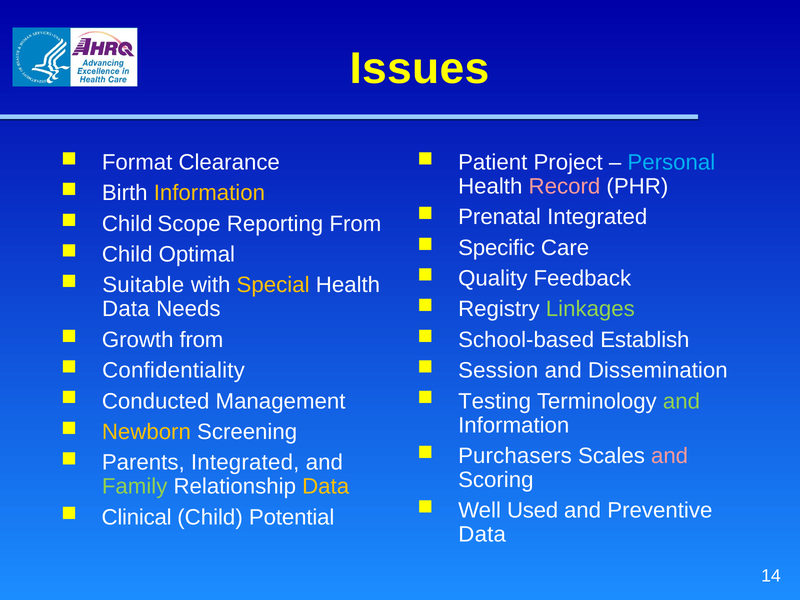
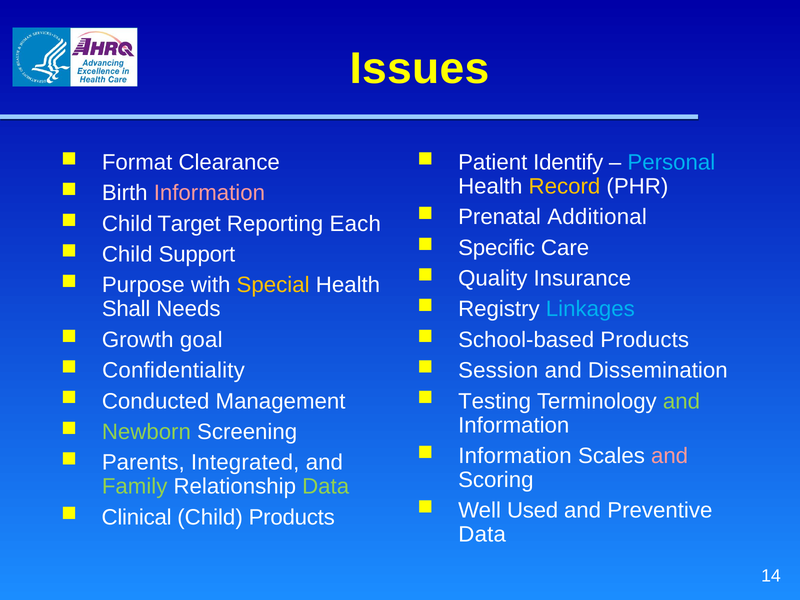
Project: Project -> Identify
Record colour: pink -> yellow
Information at (209, 193) colour: yellow -> pink
Prenatal Integrated: Integrated -> Additional
Scope: Scope -> Target
Reporting From: From -> Each
Optimal: Optimal -> Support
Feedback: Feedback -> Insurance
Suitable: Suitable -> Purpose
Linkages colour: light green -> light blue
Data at (126, 309): Data -> Shall
Growth from: from -> goal
School-based Establish: Establish -> Products
Newborn colour: yellow -> light green
Purchasers at (515, 456): Purchasers -> Information
Data at (326, 487) colour: yellow -> light green
Child Potential: Potential -> Products
